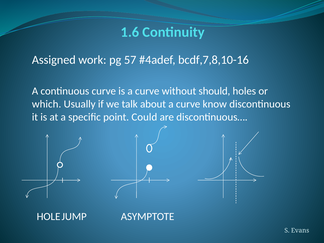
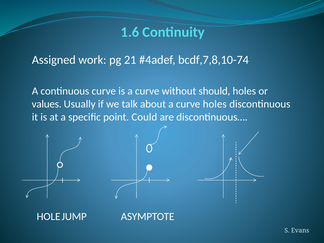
57: 57 -> 21
bcdf,7,8,10-16: bcdf,7,8,10-16 -> bcdf,7,8,10-74
which: which -> values
curve know: know -> holes
